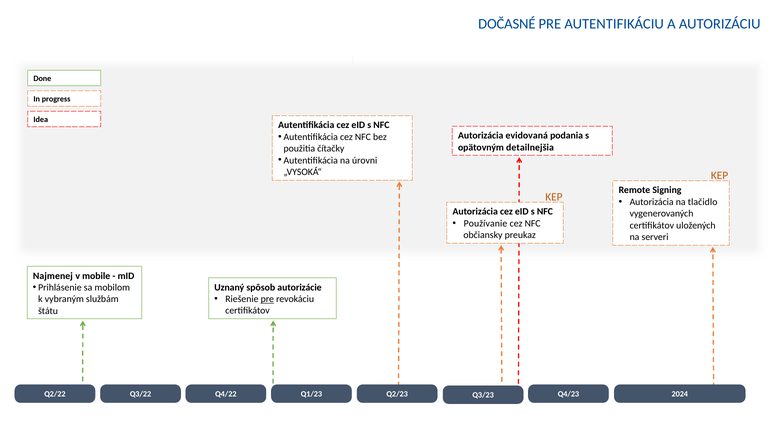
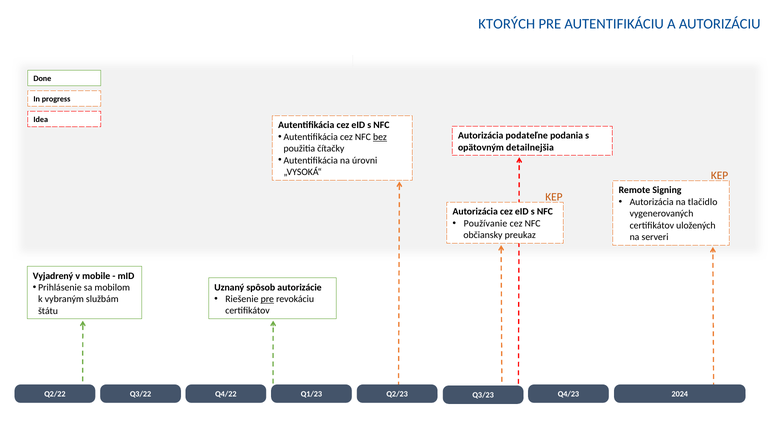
DOČASNÉ: DOČASNÉ -> KTORÝCH
bez underline: none -> present
evidovaná: evidovaná -> podateľne
Najmenej: Najmenej -> Vyjadrený
